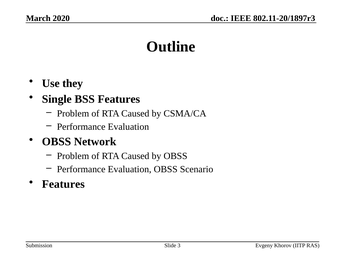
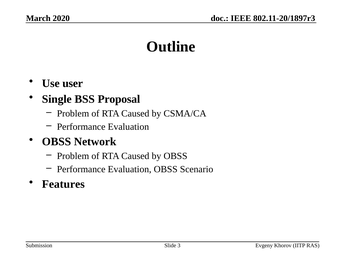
they: they -> user
BSS Features: Features -> Proposal
